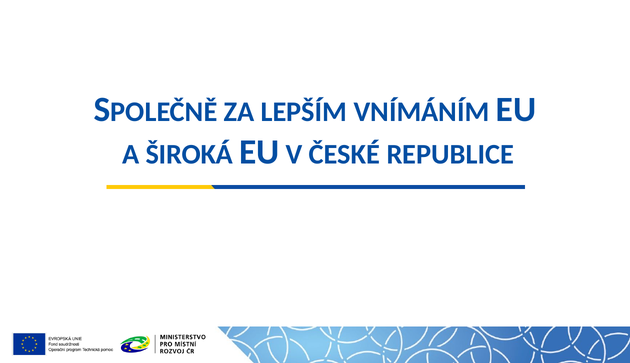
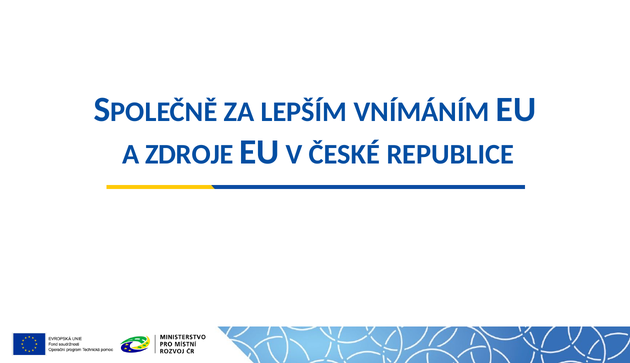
ŠIROKÁ: ŠIROKÁ -> ZDROJE
